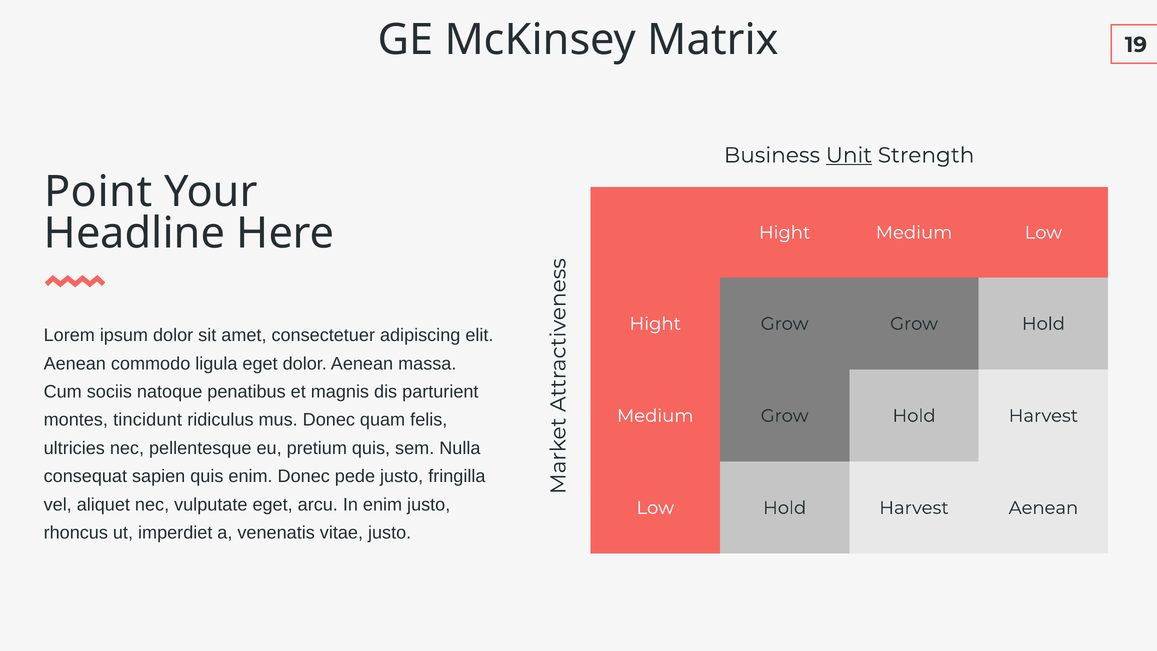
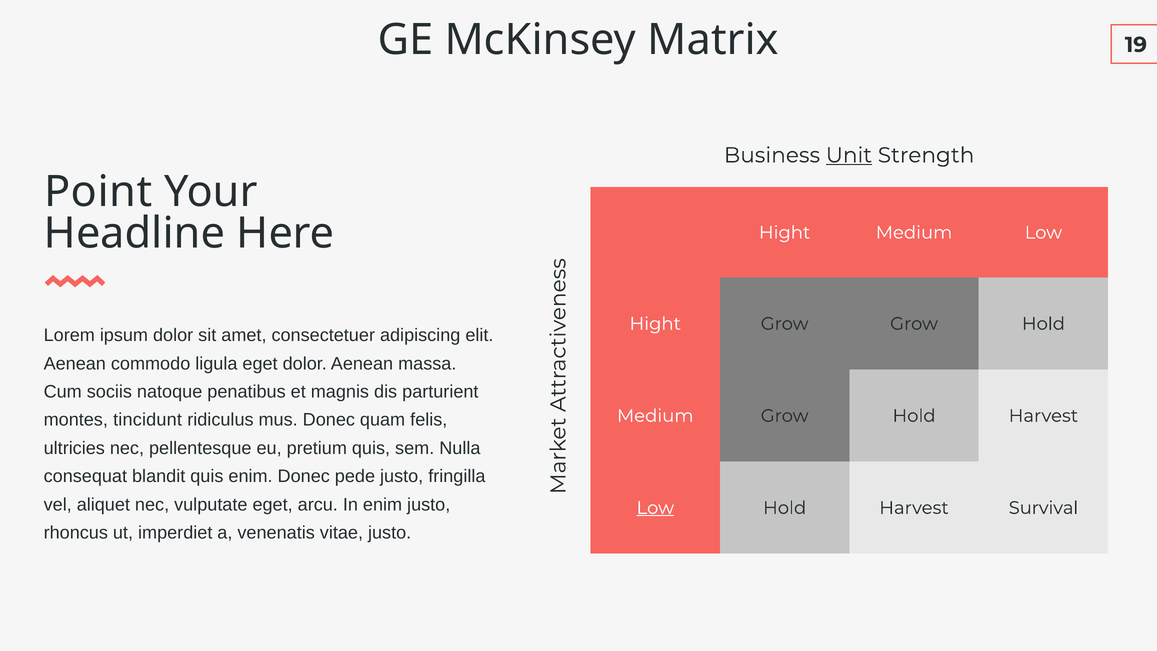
sapien: sapien -> blandit
Low at (655, 508) underline: none -> present
Harvest Aenean: Aenean -> Survival
